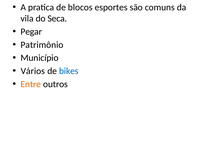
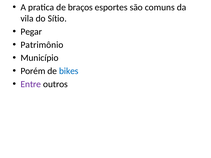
blocos: blocos -> braços
Seca: Seca -> Sítio
Vários: Vários -> Porém
Entre colour: orange -> purple
